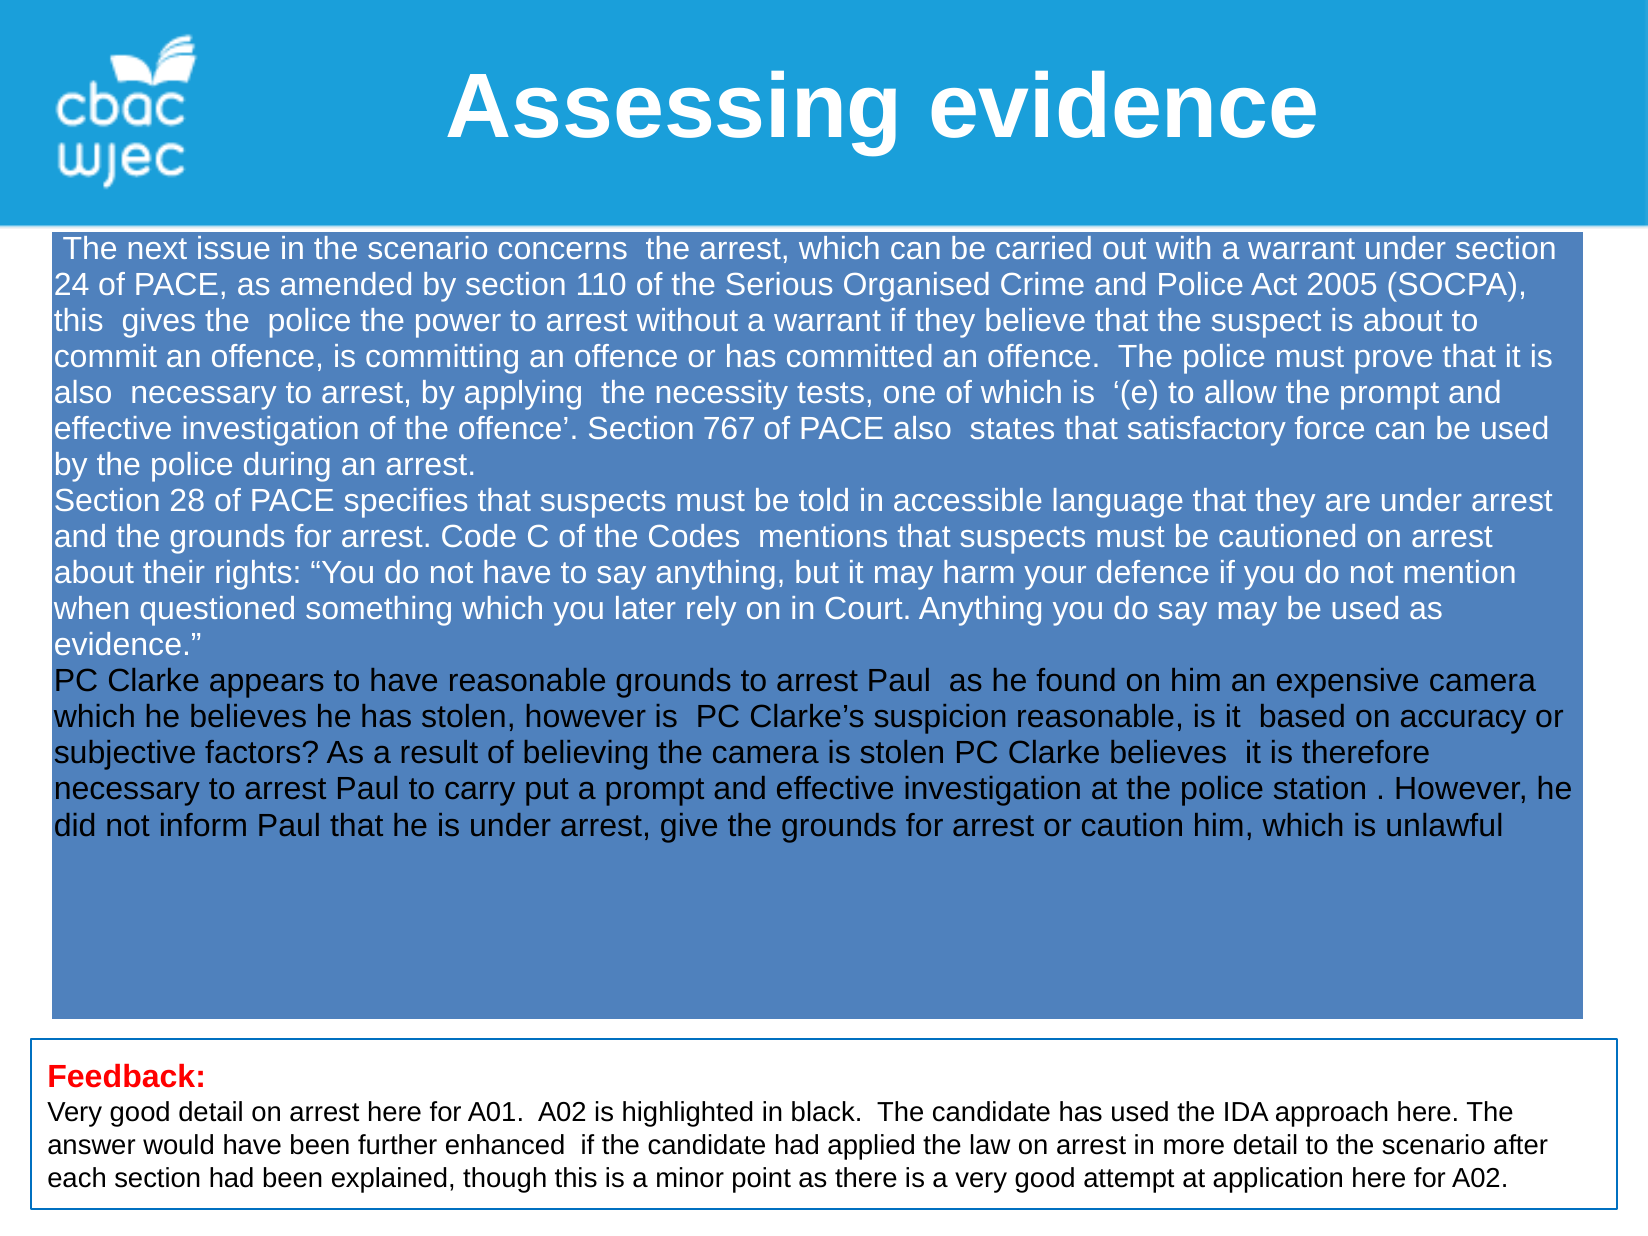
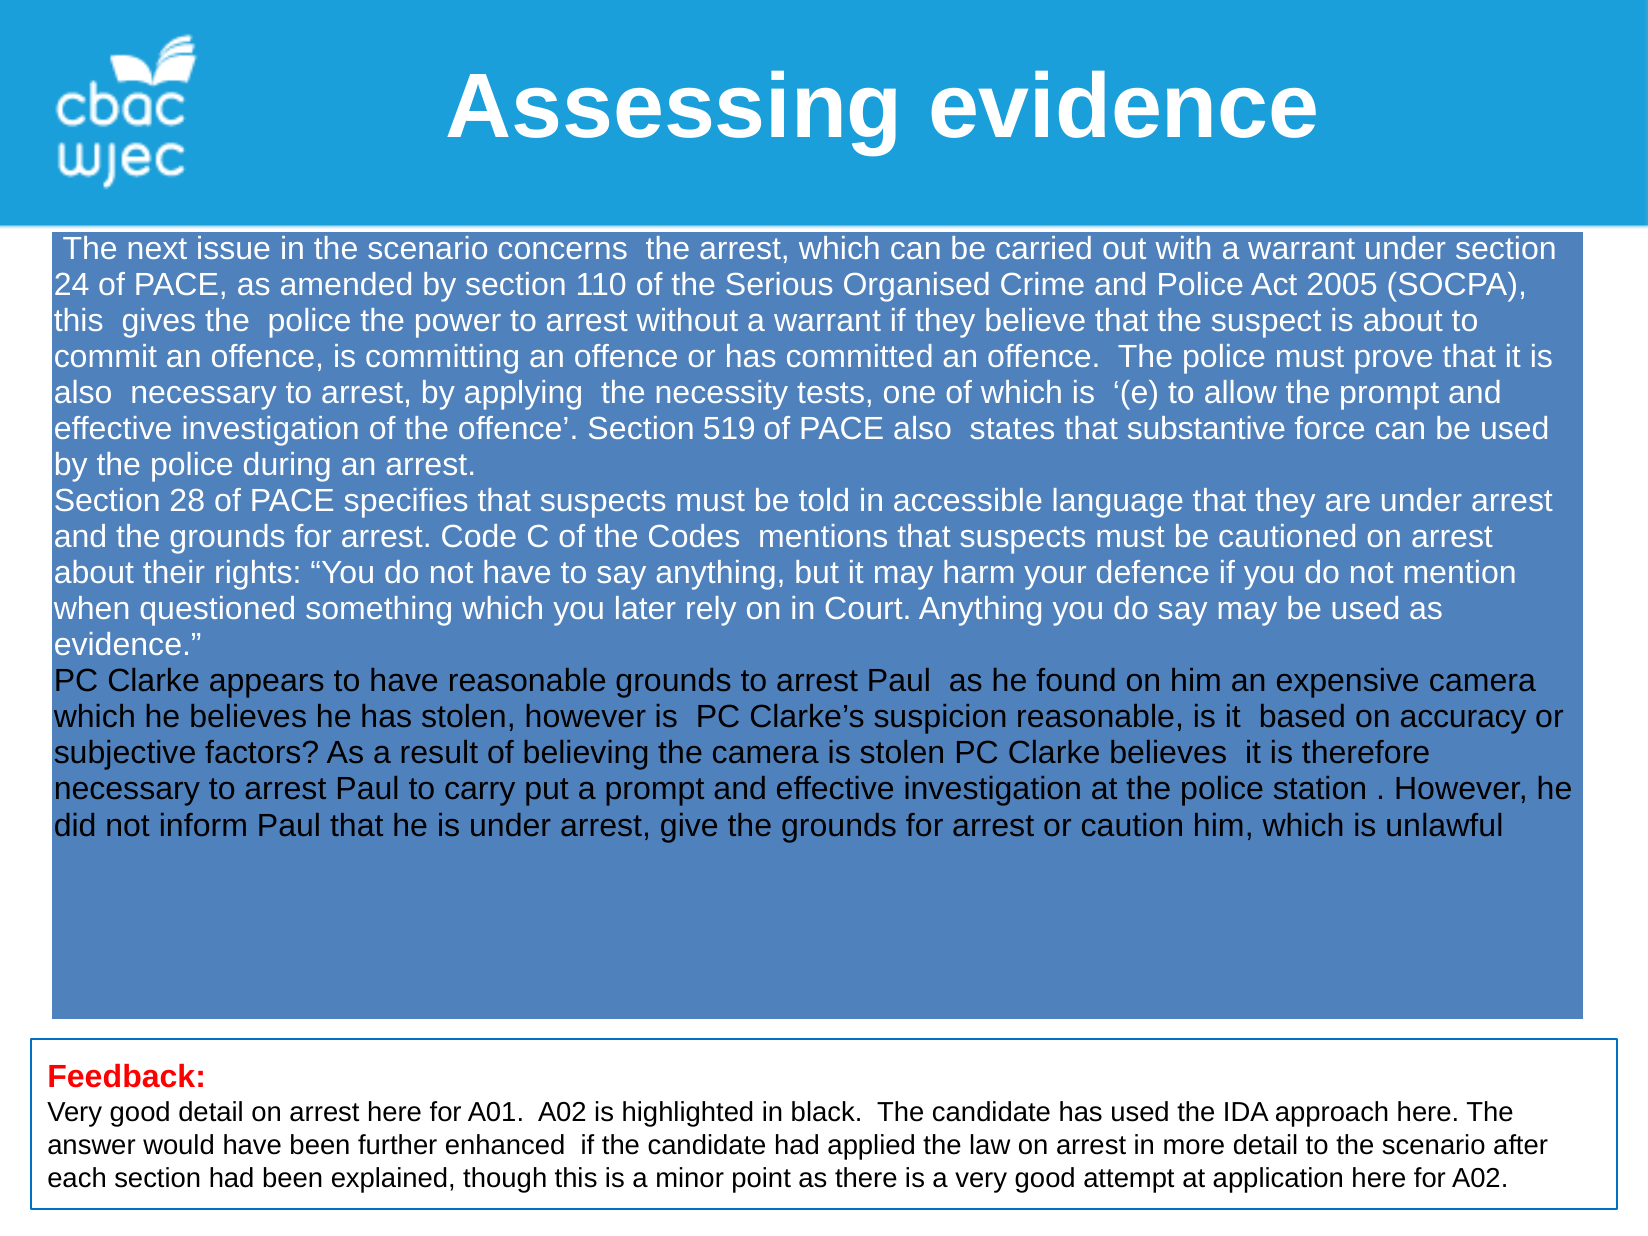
767: 767 -> 519
satisfactory: satisfactory -> substantive
